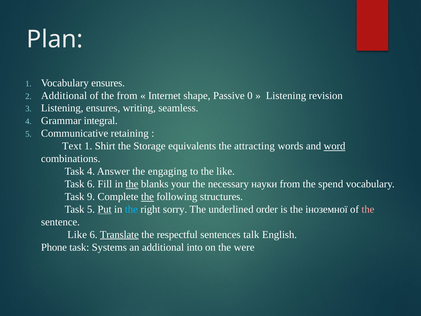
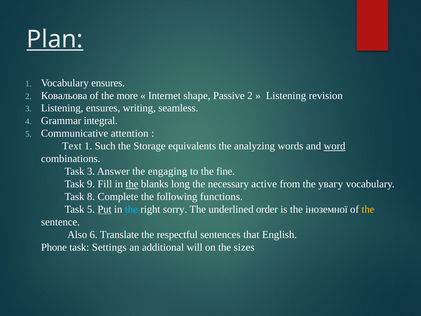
Plan underline: none -> present
2 Additional: Additional -> Ковальова
the from: from -> more
Passive 0: 0 -> 2
retaining: retaining -> attention
Shirt: Shirt -> Such
attracting: attracting -> analyzing
Task 4: 4 -> 3
the like: like -> fine
Task 6: 6 -> 9
your: your -> long
науки: науки -> active
spend: spend -> увагу
9: 9 -> 8
the at (147, 197) underline: present -> none
structures: structures -> functions
the at (368, 209) colour: pink -> yellow
Like at (77, 234): Like -> Also
Translate underline: present -> none
talk: talk -> that
Systems: Systems -> Settings
into: into -> will
were: were -> sizes
